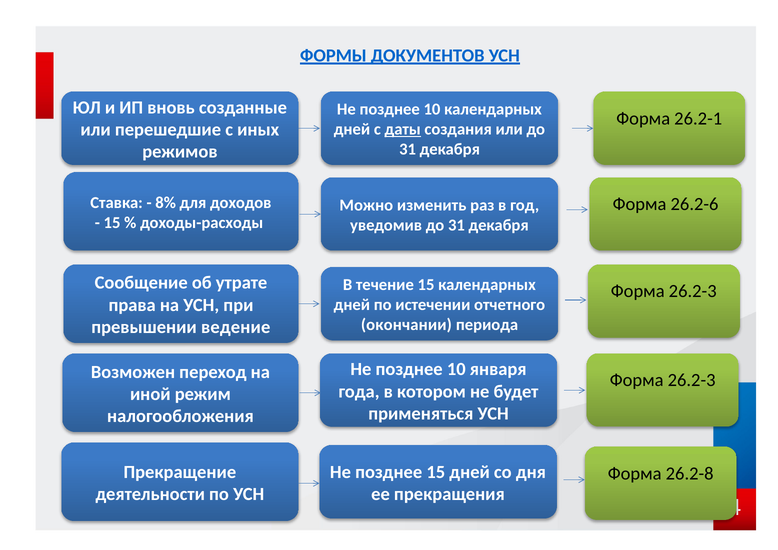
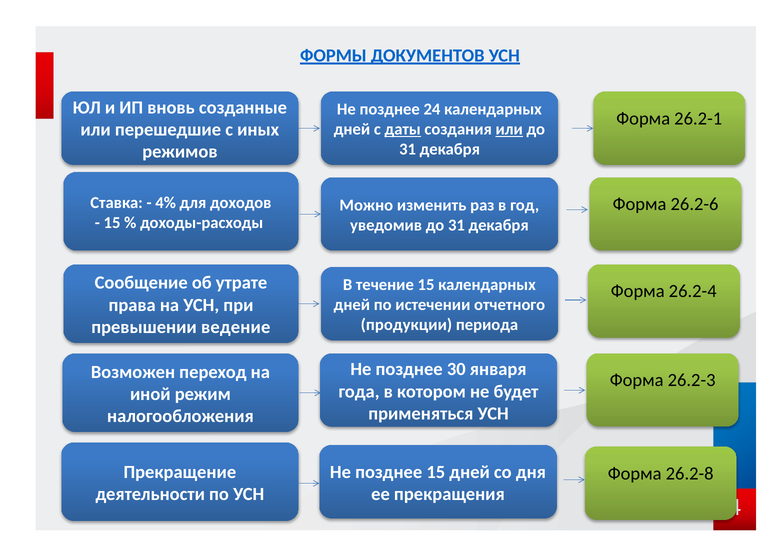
10 at (432, 110): 10 -> 24
или at (509, 129) underline: none -> present
8%: 8% -> 4%
26.2-3 at (693, 291): 26.2-3 -> 26.2-4
окончании: окончании -> продукции
10 at (456, 369): 10 -> 30
